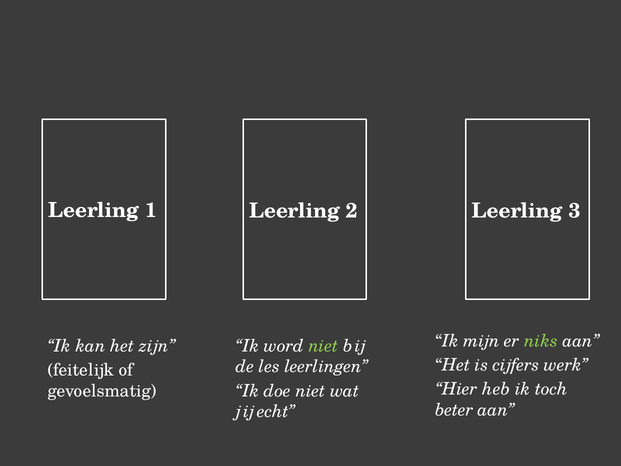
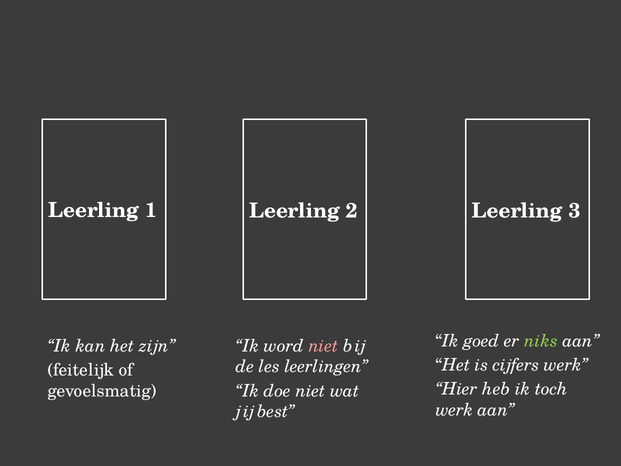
mijn: mijn -> goed
niet at (323, 346) colour: light green -> pink
beter at (454, 410): beter -> werk
echt: echt -> best
